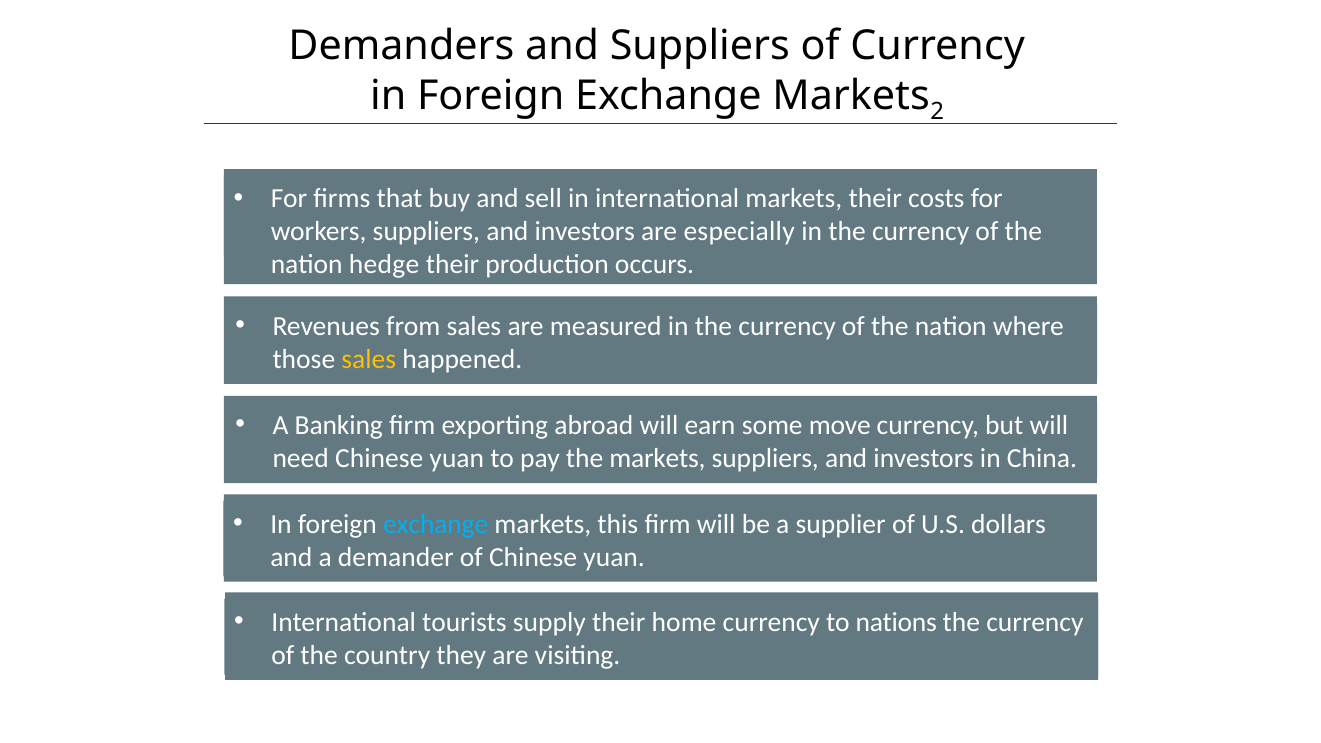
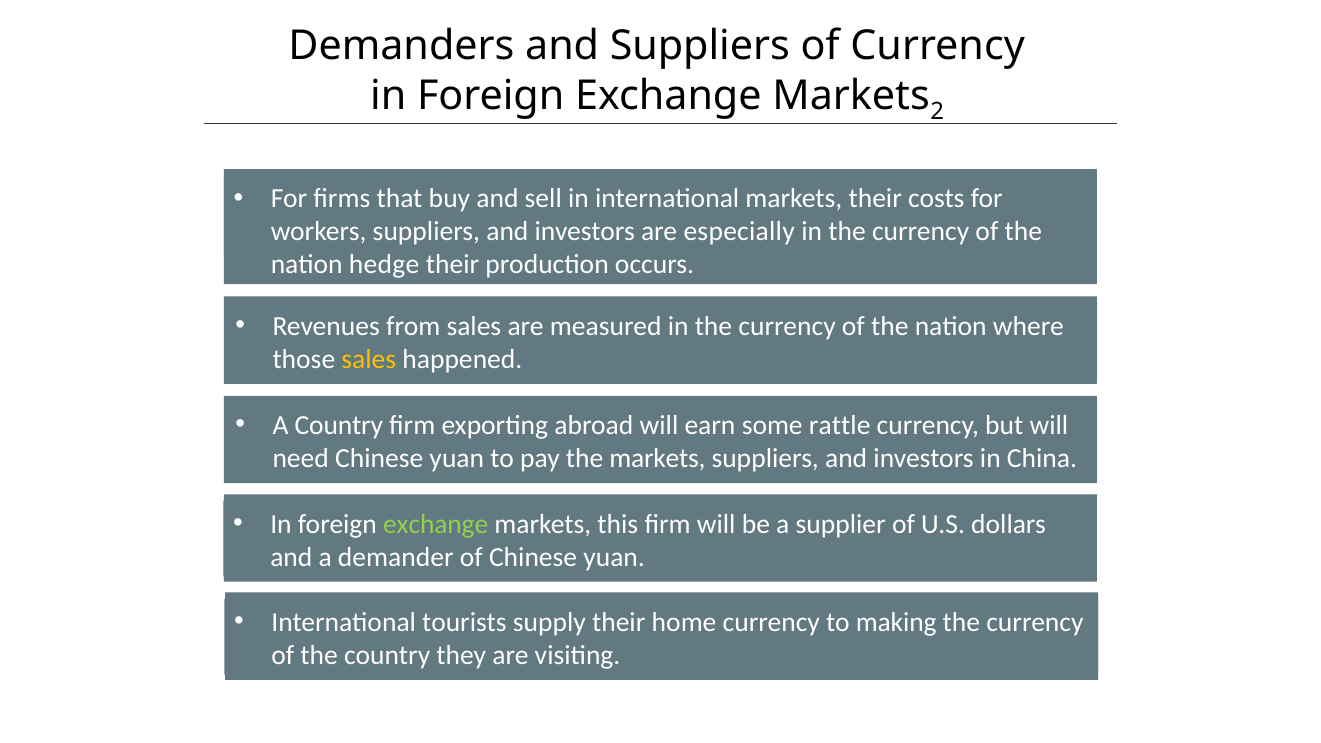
A Banking: Banking -> Country
move: move -> rattle
exchange at (436, 524) colour: light blue -> light green
nations: nations -> making
